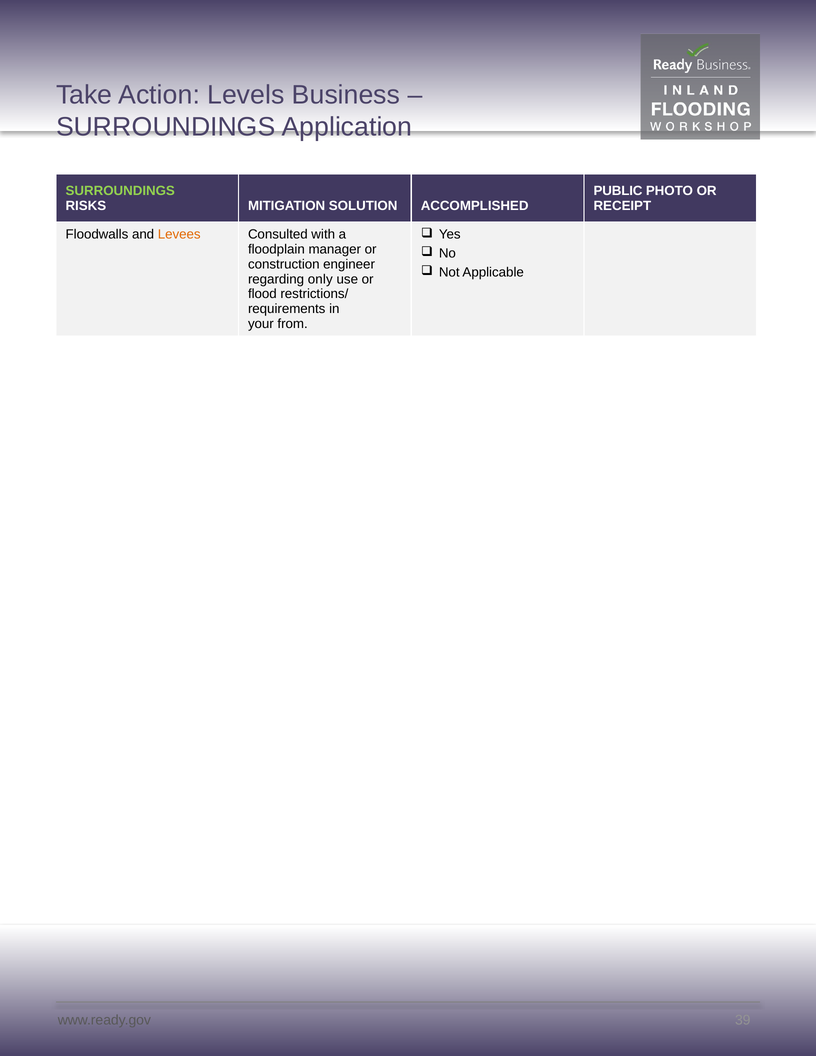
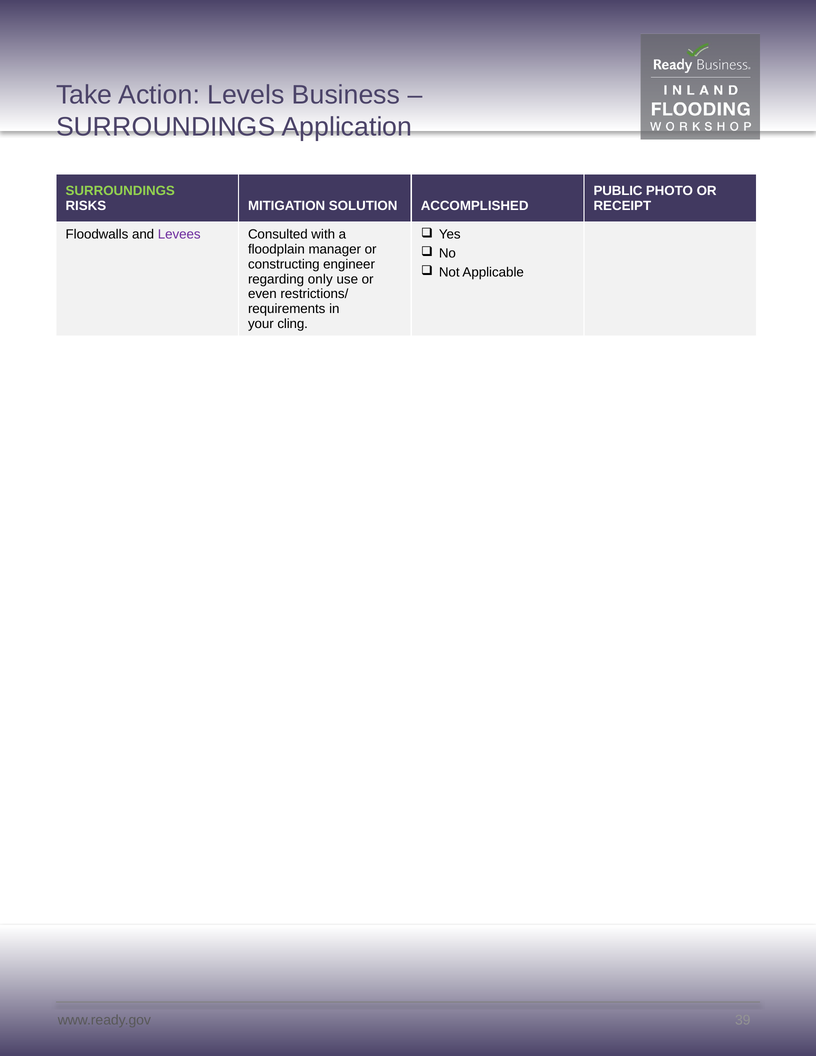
Levees colour: orange -> purple
construction: construction -> constructing
flood: flood -> even
from: from -> cling
